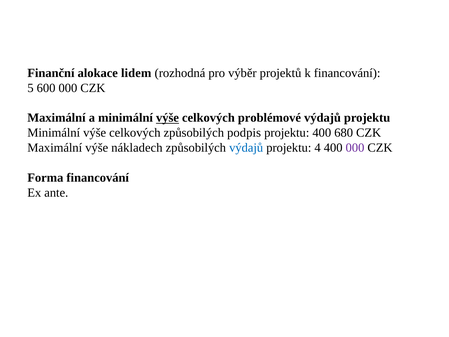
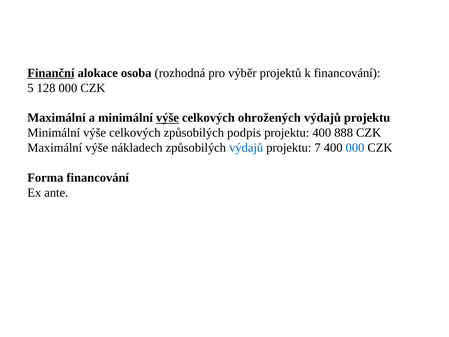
Finanční underline: none -> present
lidem: lidem -> osoba
600: 600 -> 128
problémové: problémové -> ohrožených
680: 680 -> 888
4: 4 -> 7
000 at (355, 148) colour: purple -> blue
